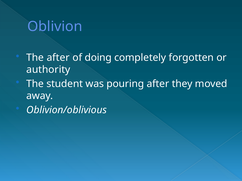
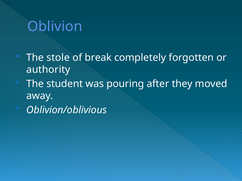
The after: after -> stole
doing: doing -> break
